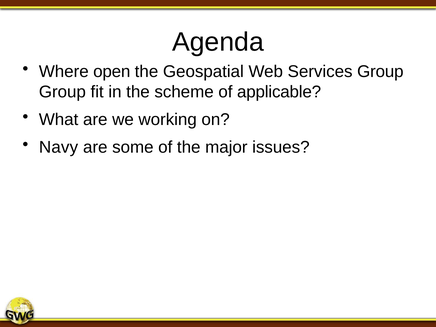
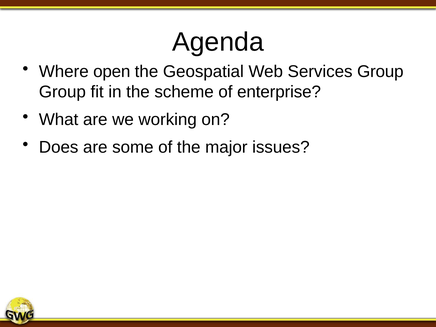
applicable: applicable -> enterprise
Navy: Navy -> Does
